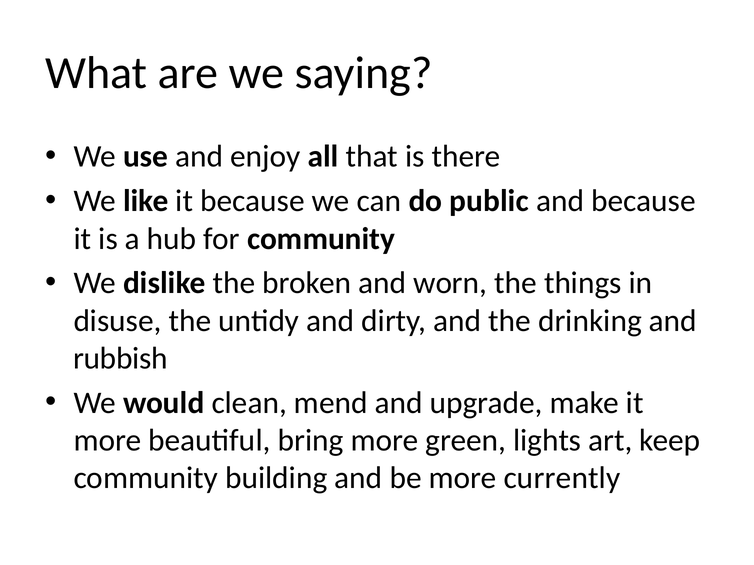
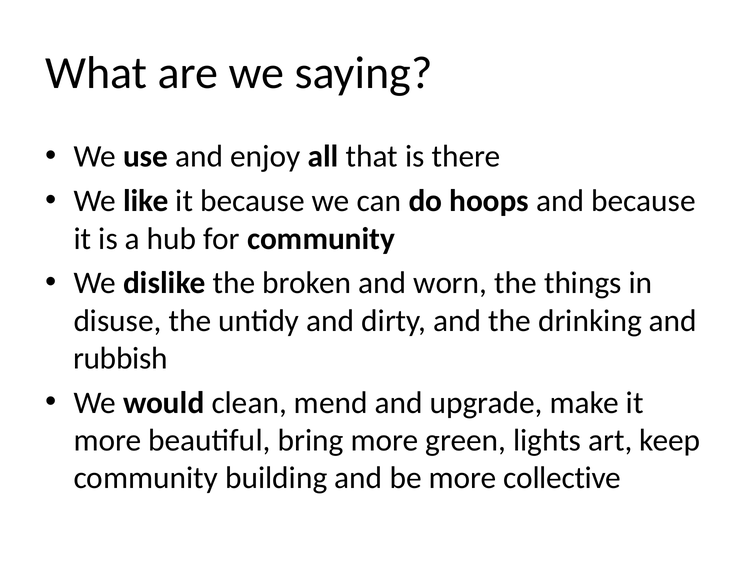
public: public -> hoops
currently: currently -> collective
